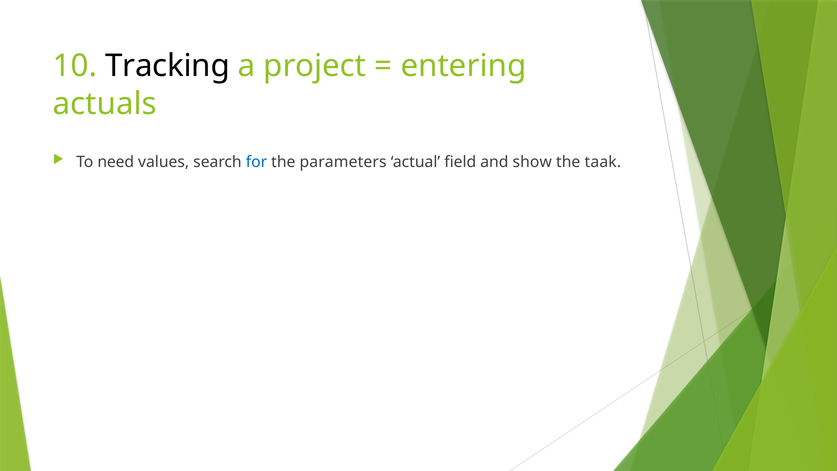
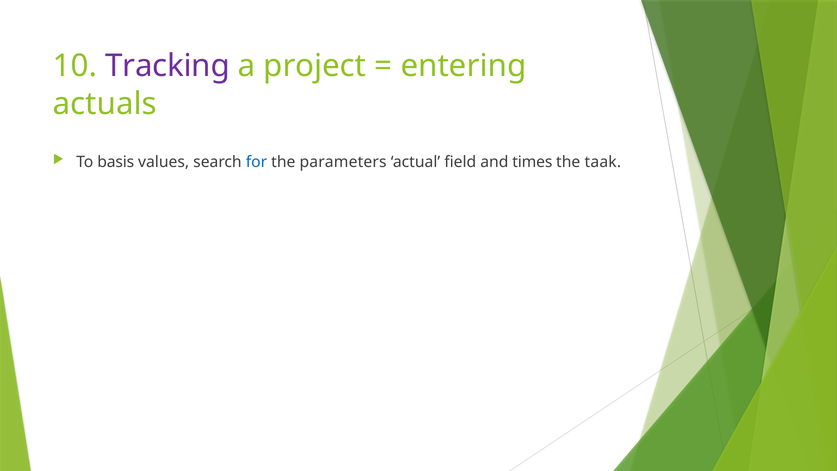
Tracking colour: black -> purple
need: need -> basis
show: show -> times
